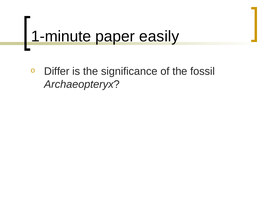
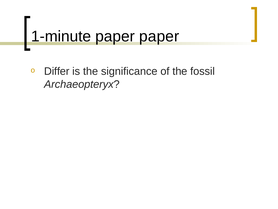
paper easily: easily -> paper
